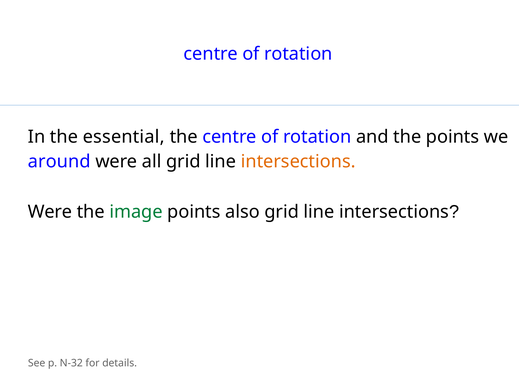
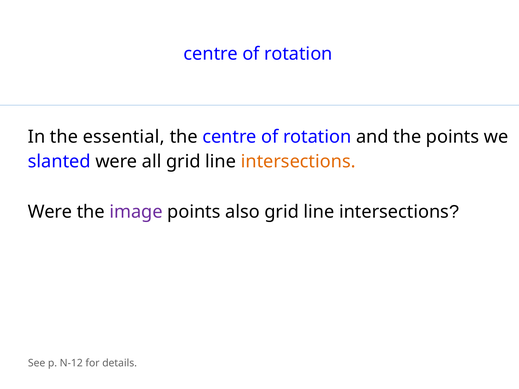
around: around -> slanted
image colour: green -> purple
N-32: N-32 -> N-12
